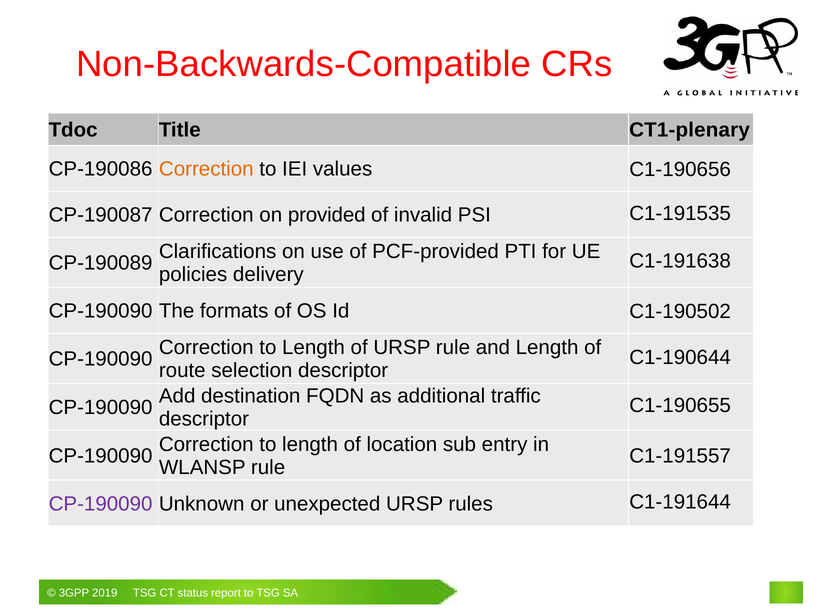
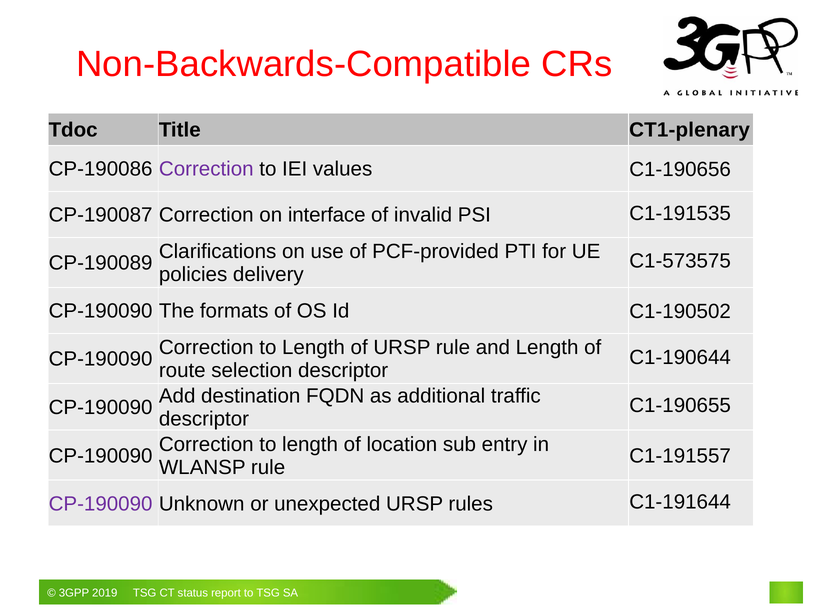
Correction at (206, 169) colour: orange -> purple
provided: provided -> interface
C1-191638: C1-191638 -> C1-573575
